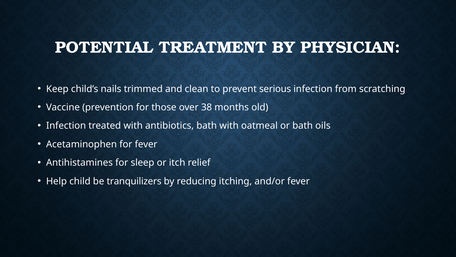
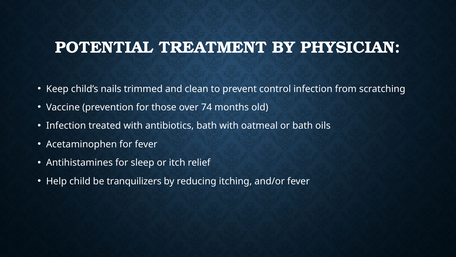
serious: serious -> control
38: 38 -> 74
